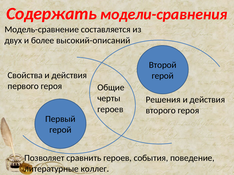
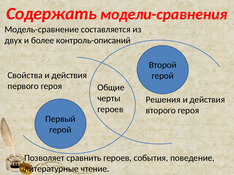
высокий-описаний: высокий-описаний -> контроль-описаний
коллег: коллег -> чтение
